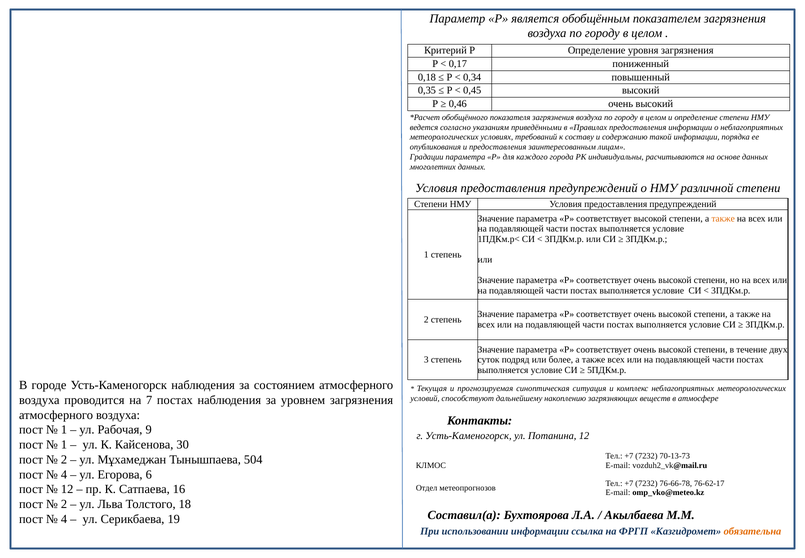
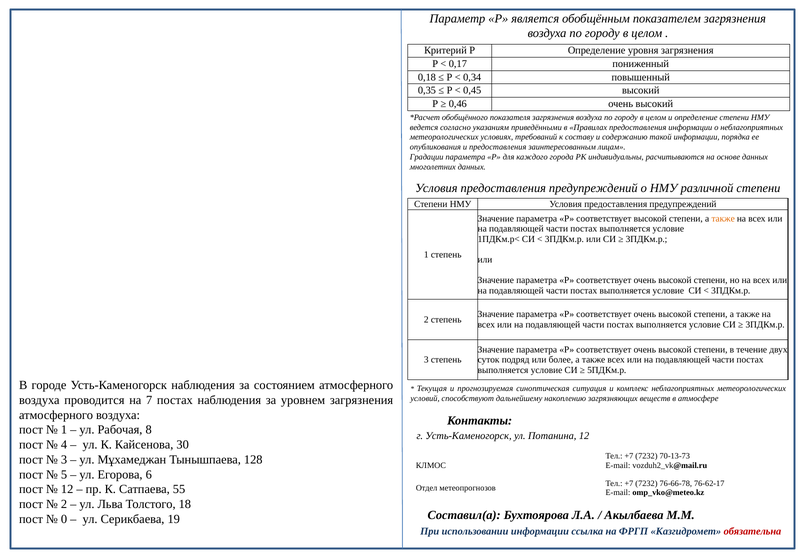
9: 9 -> 8
1 at (64, 444): 1 -> 4
2 at (64, 459): 2 -> 3
504: 504 -> 128
4 at (64, 474): 4 -> 5
16: 16 -> 55
4 at (64, 518): 4 -> 0
обязательна colour: orange -> red
